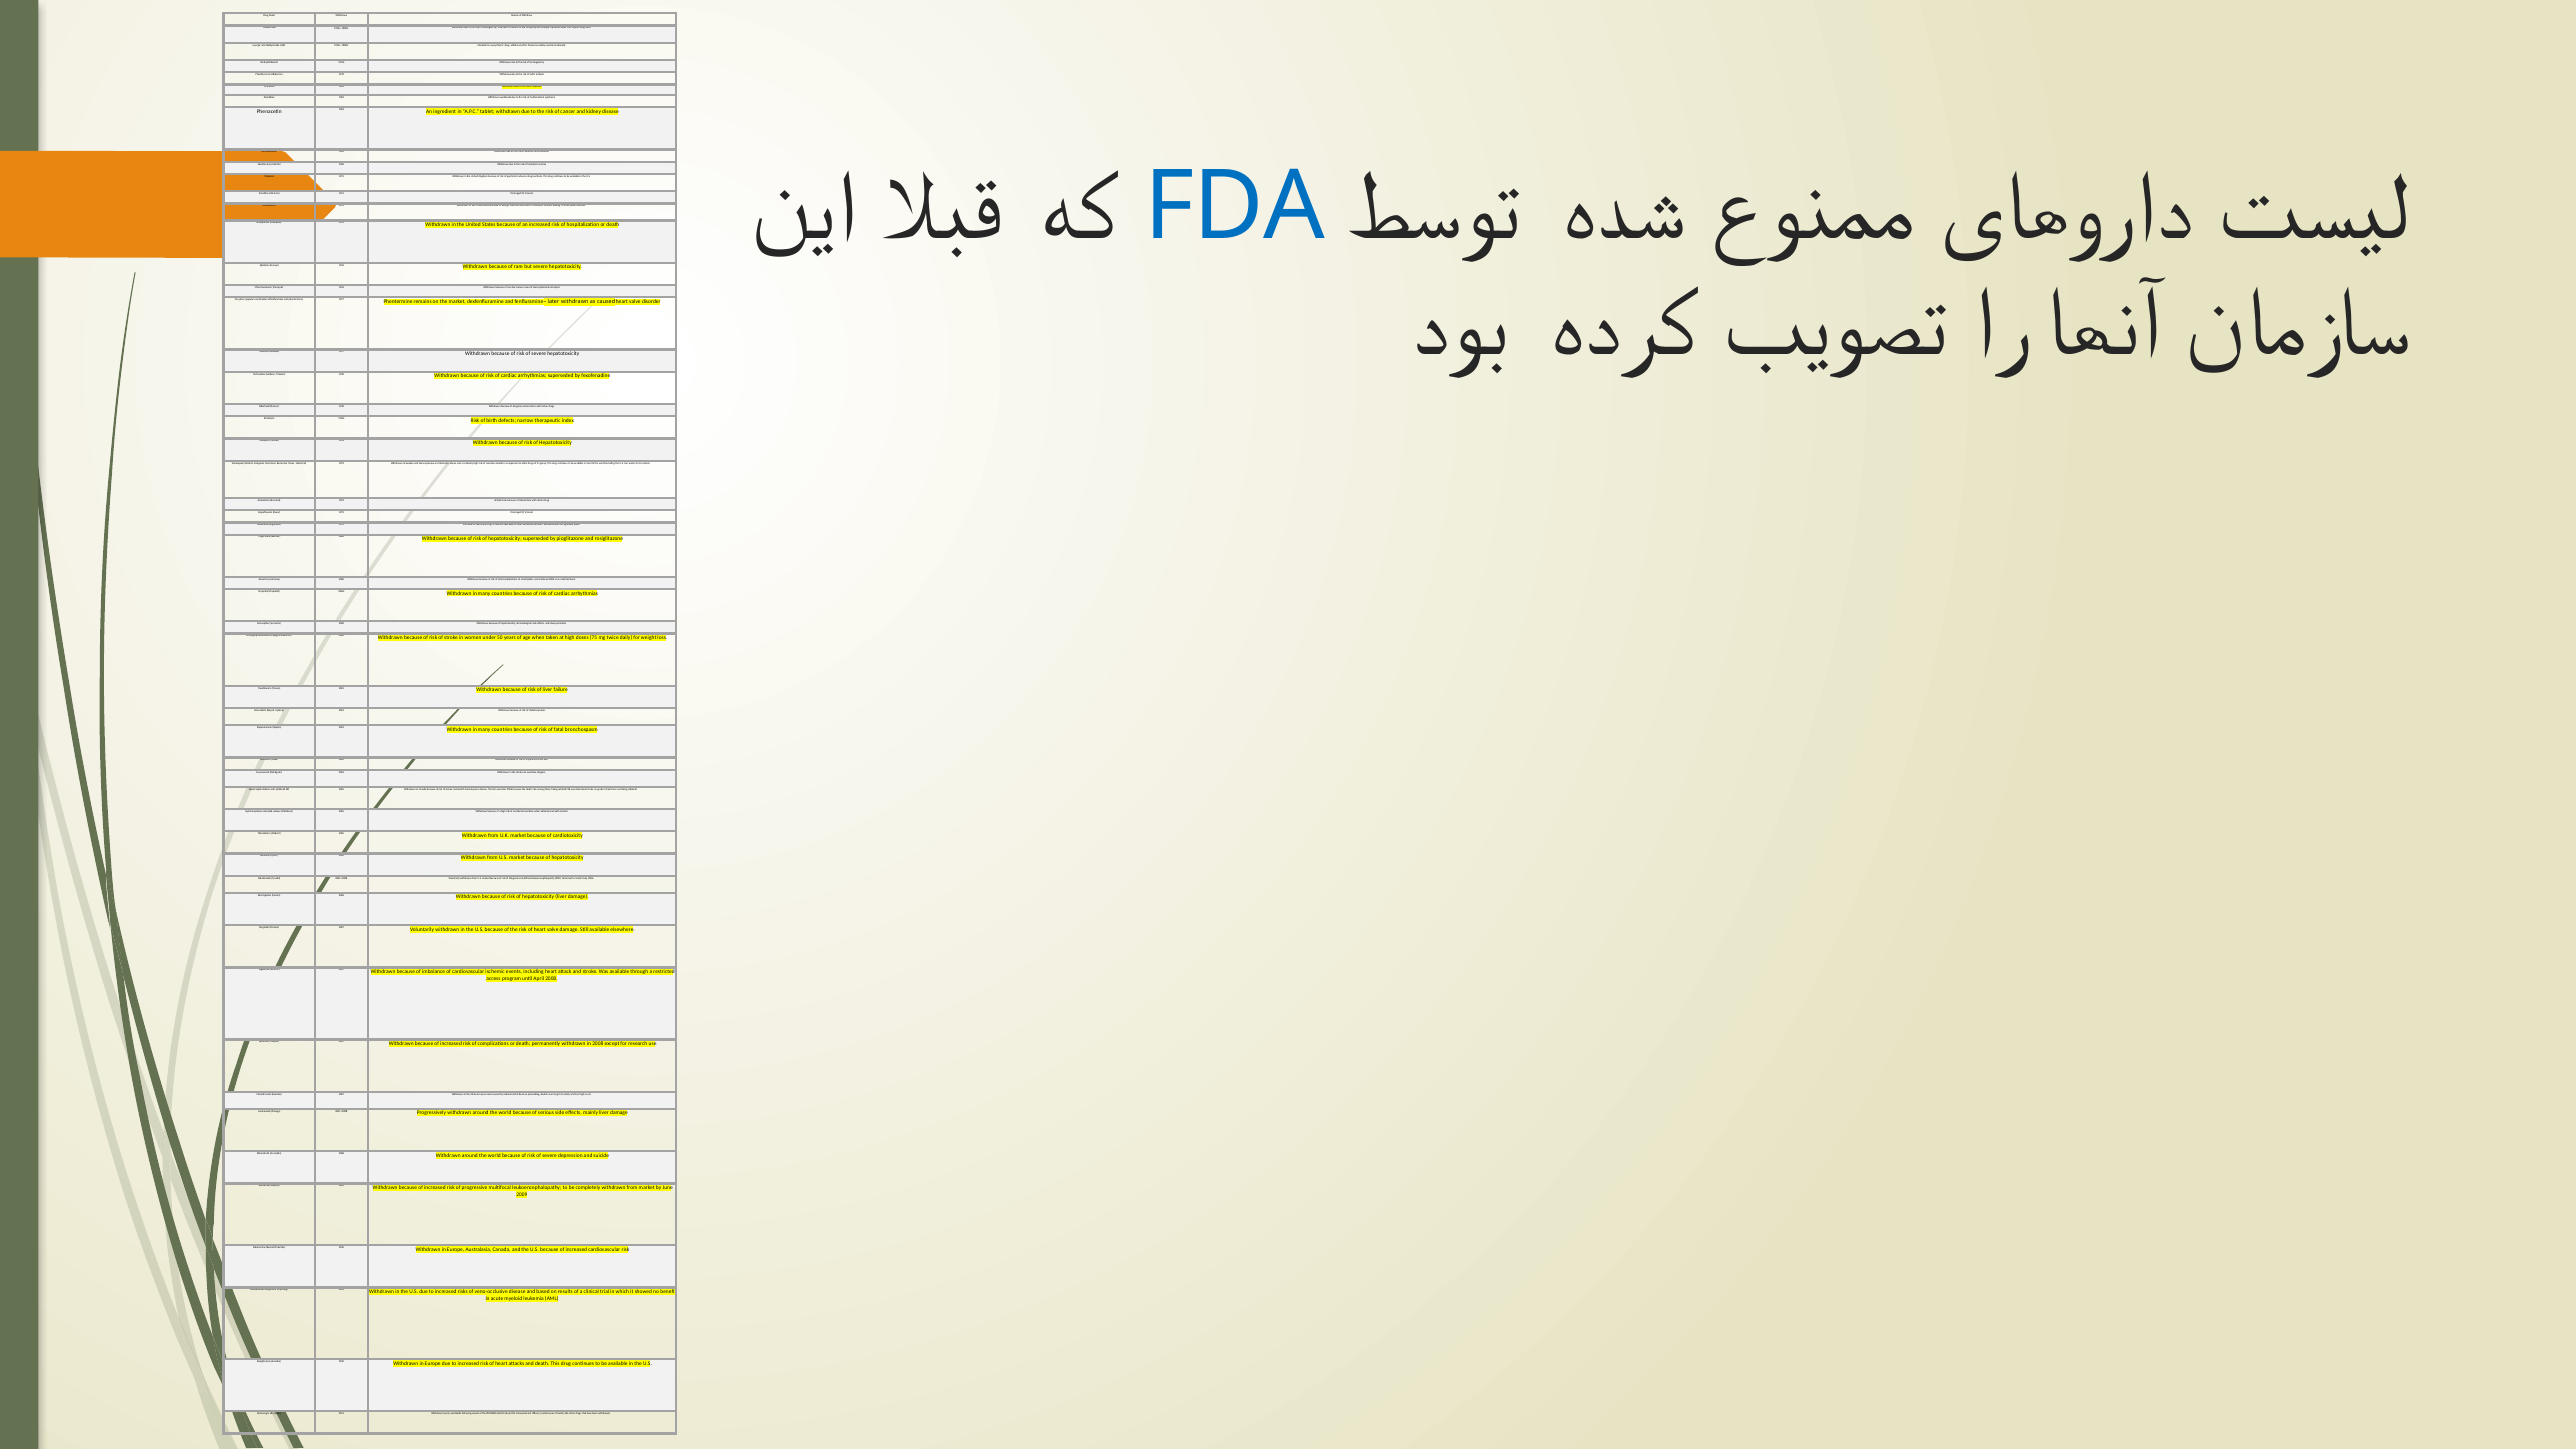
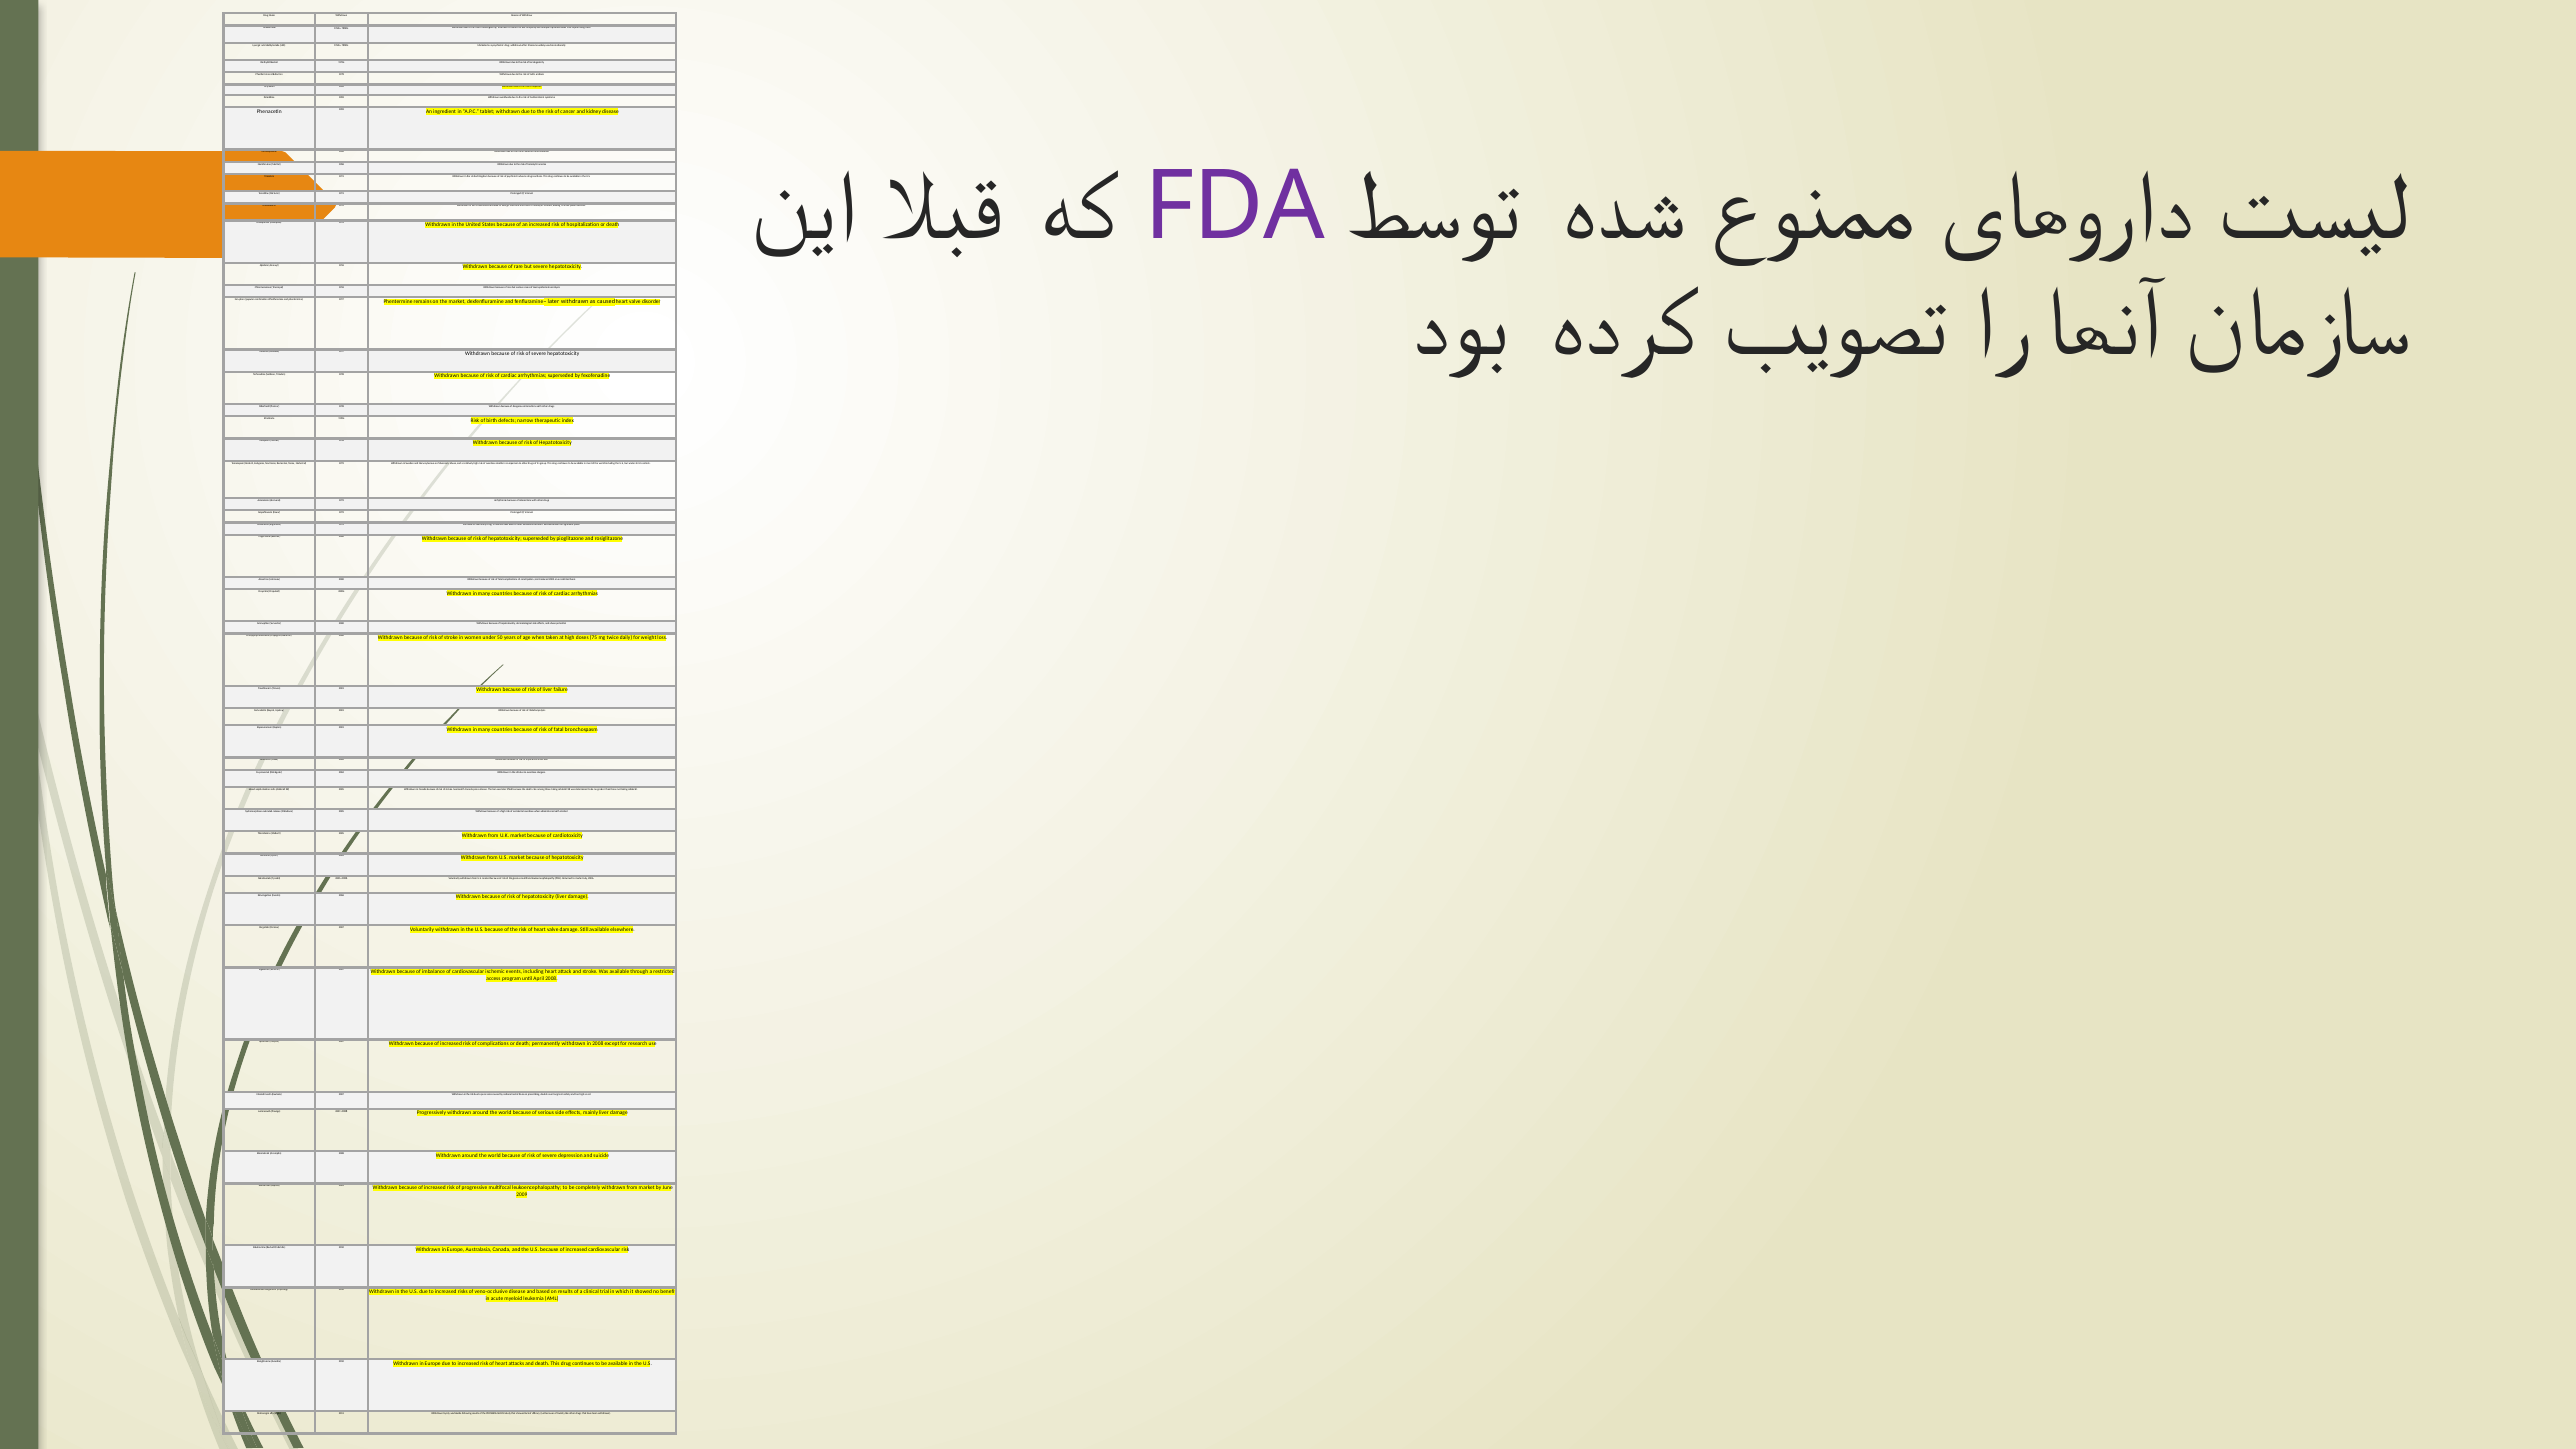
FDA at (1235, 206) colour: blue -> purple
